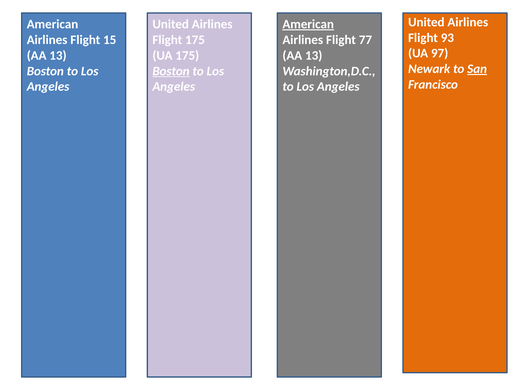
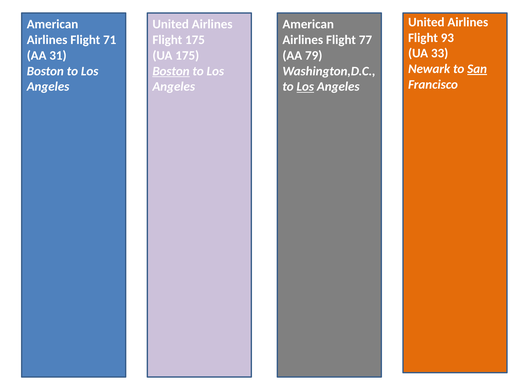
American at (308, 24) underline: present -> none
15: 15 -> 71
97: 97 -> 33
13 at (58, 55): 13 -> 31
13 at (314, 55): 13 -> 79
Los at (305, 87) underline: none -> present
